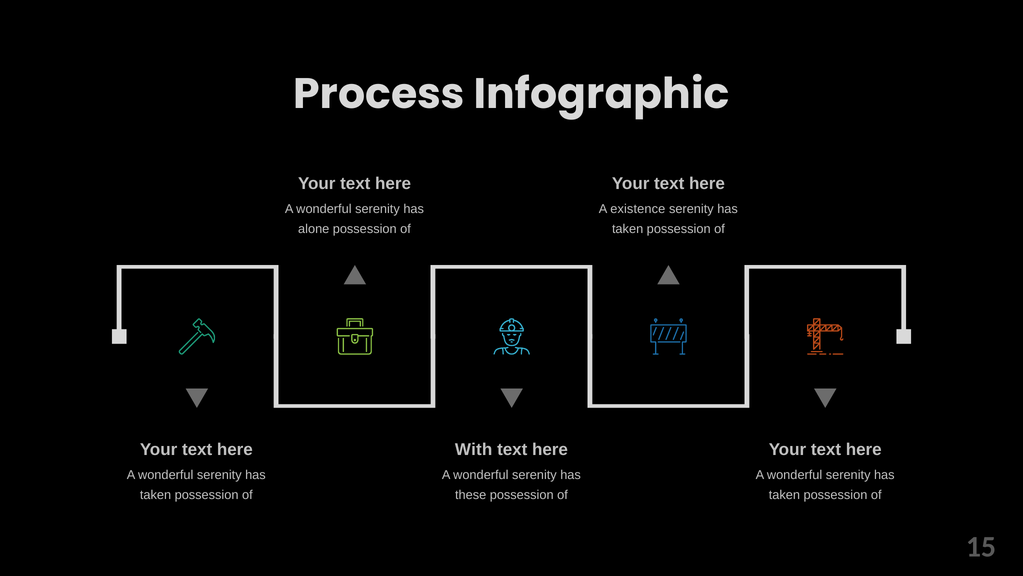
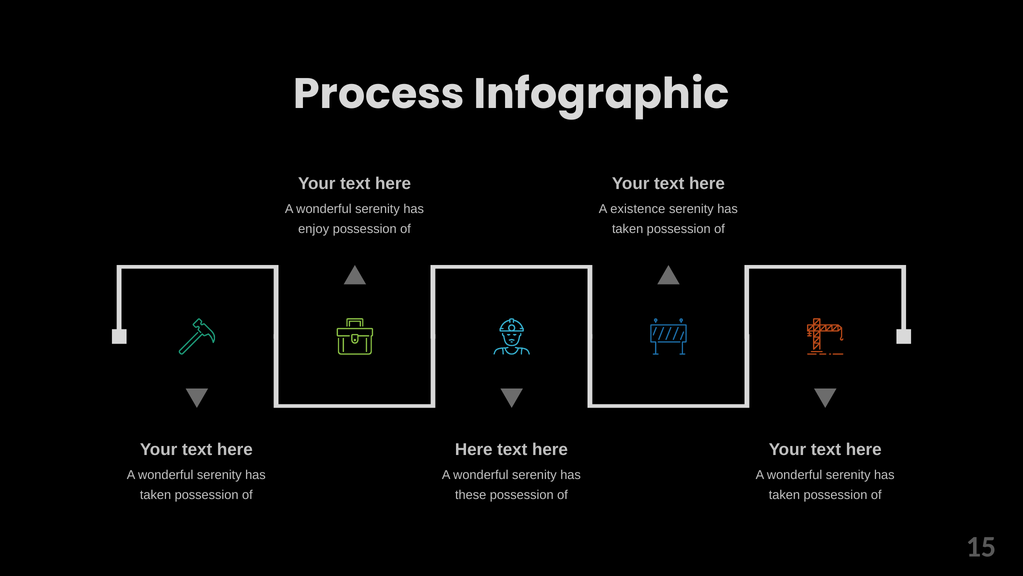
alone: alone -> enjoy
With at (474, 449): With -> Here
